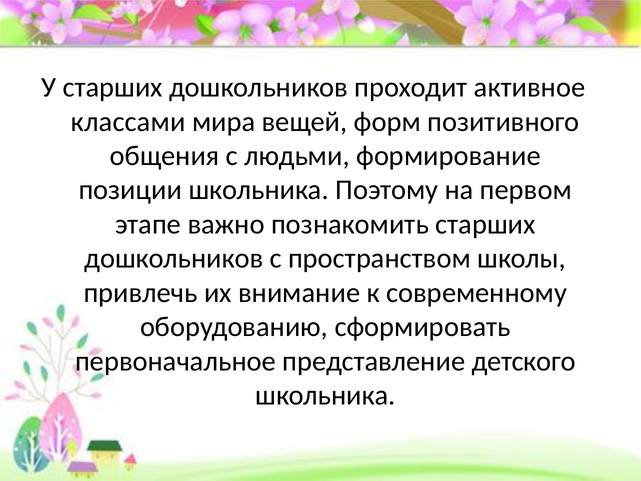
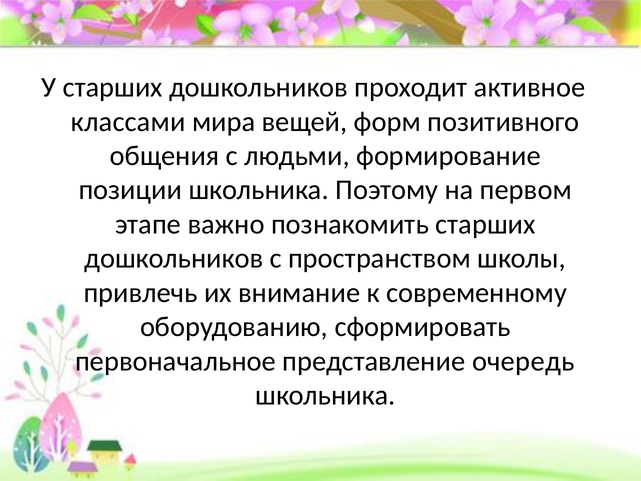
детского: детского -> очередь
